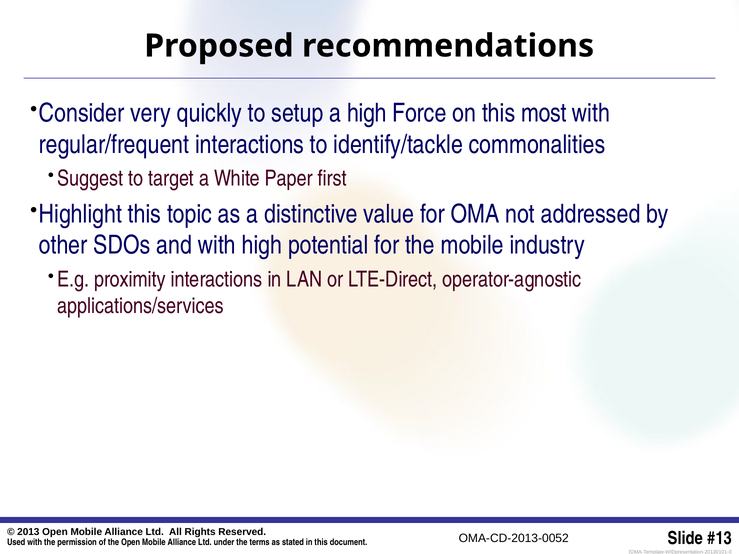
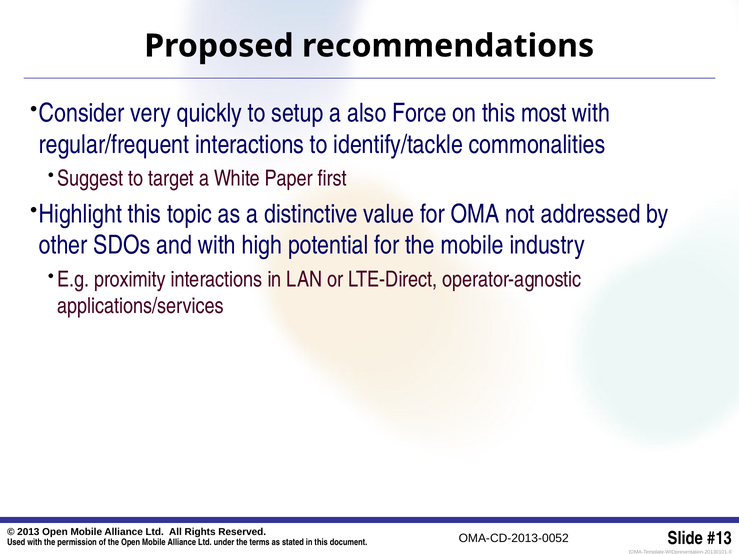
a high: high -> also
